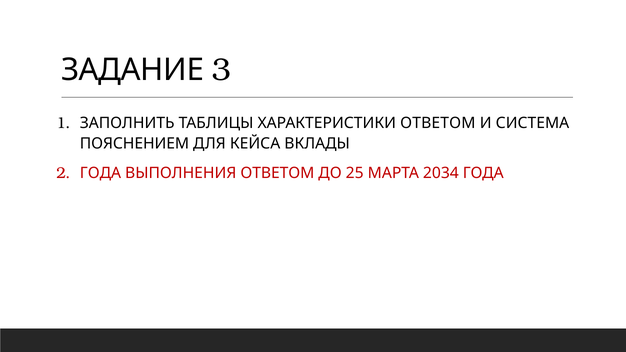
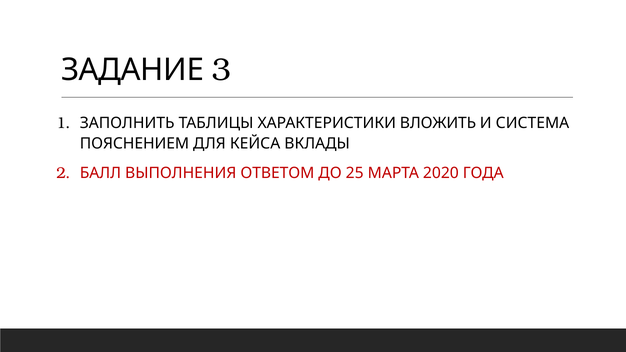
ХАРАКТЕРИСТИКИ ОТВЕТОМ: ОТВЕТОМ -> ВЛОЖИТЬ
ГОДА at (100, 173): ГОДА -> БАЛЛ
2034: 2034 -> 2020
